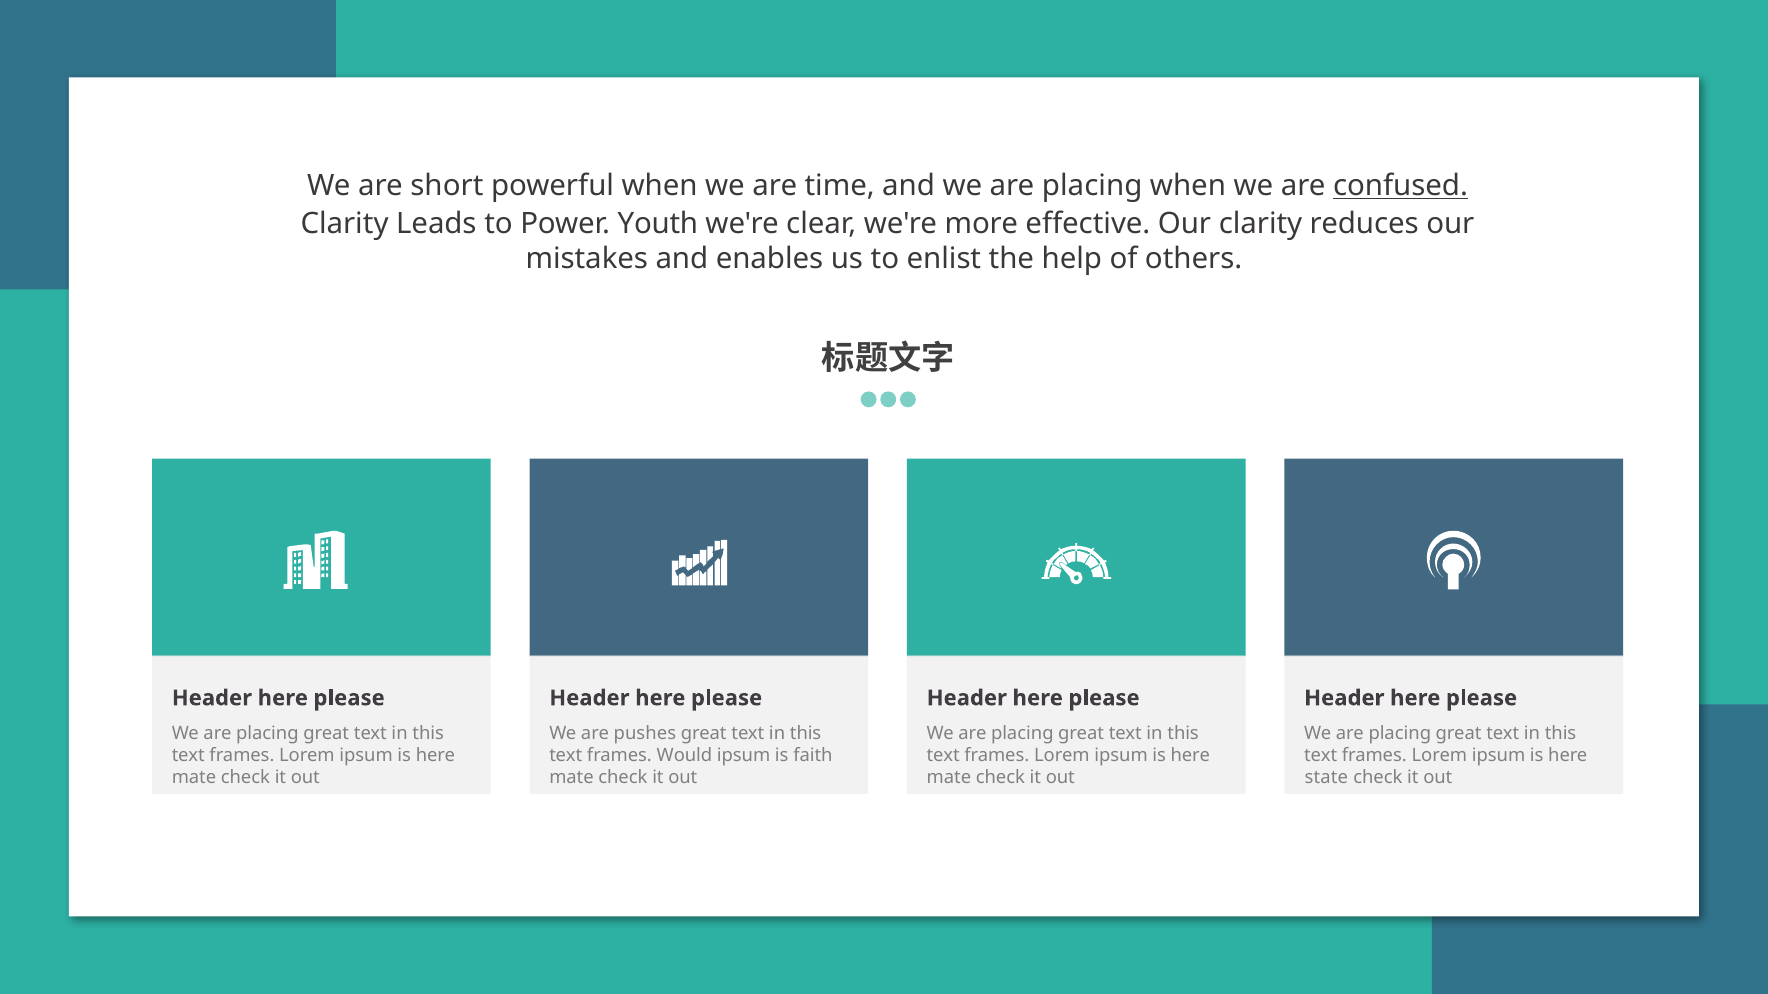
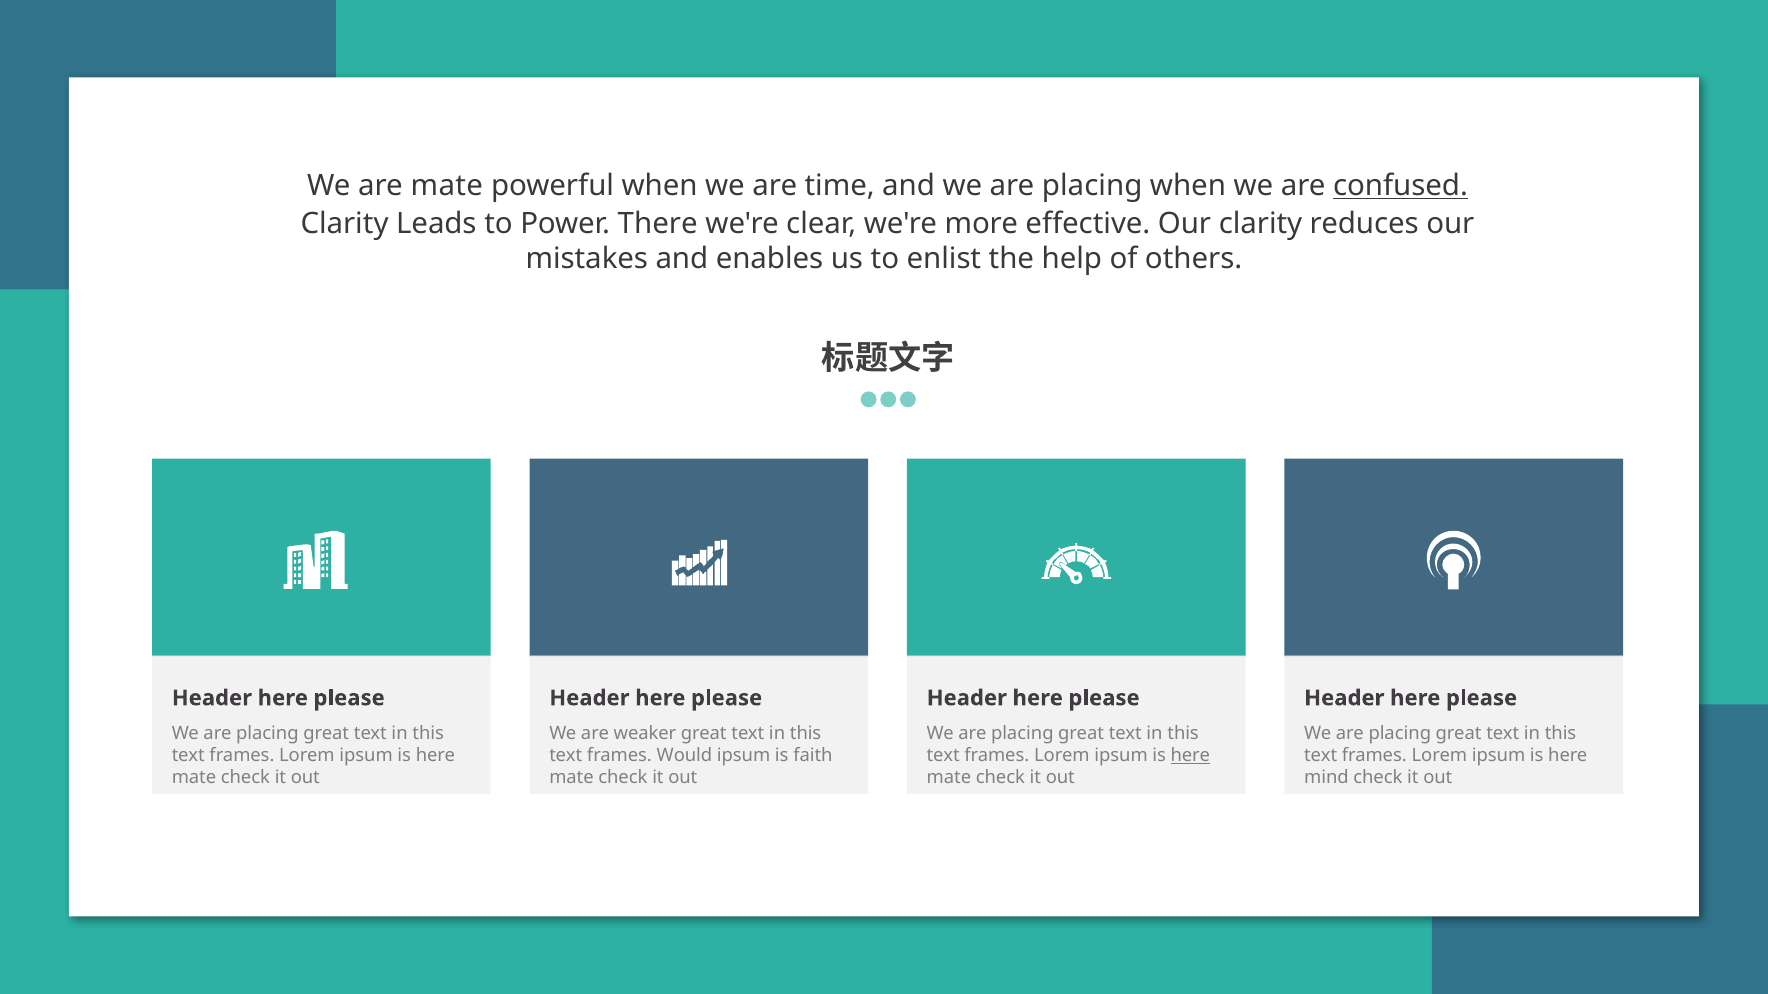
are short: short -> mate
Youth: Youth -> There
pushes: pushes -> weaker
here at (1190, 756) underline: none -> present
state: state -> mind
